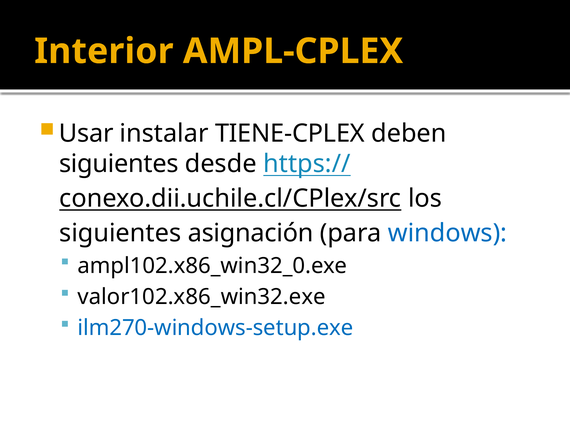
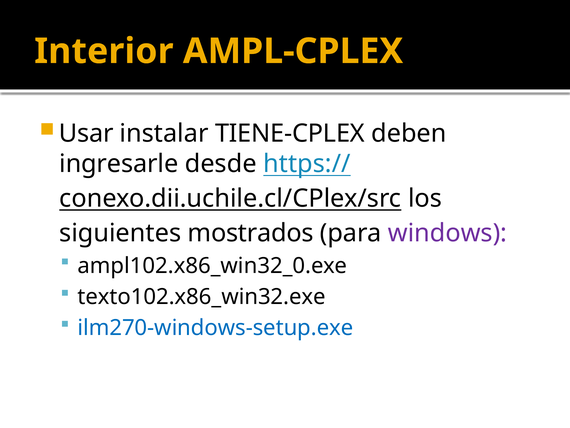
siguientes at (119, 164): siguientes -> ingresarle
asignación: asignación -> mostrados
windows colour: blue -> purple
valor102.x86_win32.exe: valor102.x86_win32.exe -> texto102.x86_win32.exe
